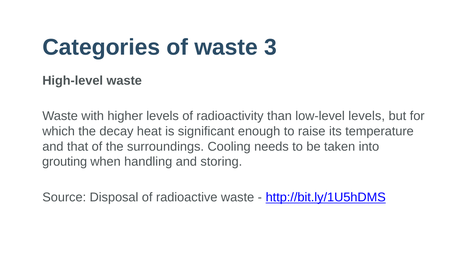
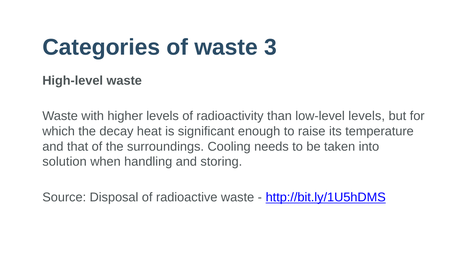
grouting: grouting -> solution
